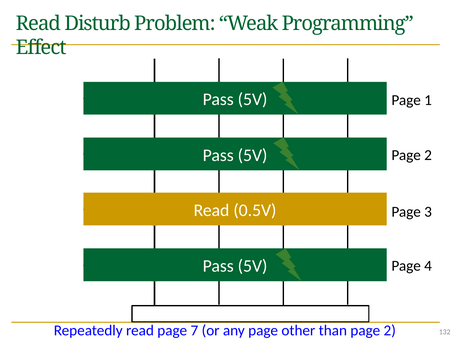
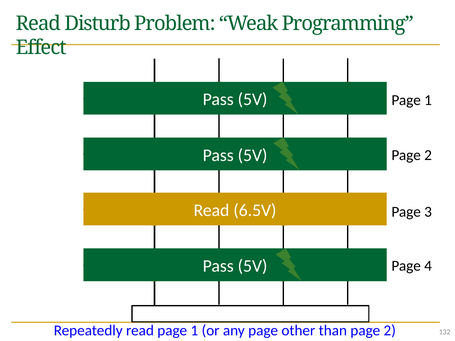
0.5V: 0.5V -> 6.5V
read page 7: 7 -> 1
